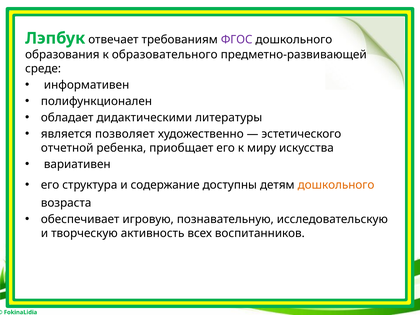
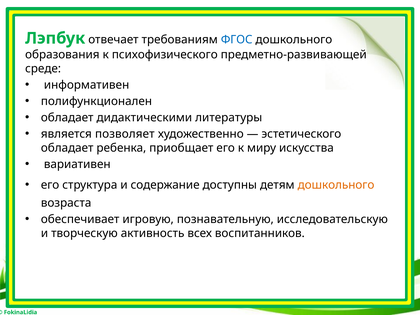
ФГОС colour: purple -> blue
образовательного: образовательного -> психофизического
отчетной at (67, 148): отчетной -> обладает
